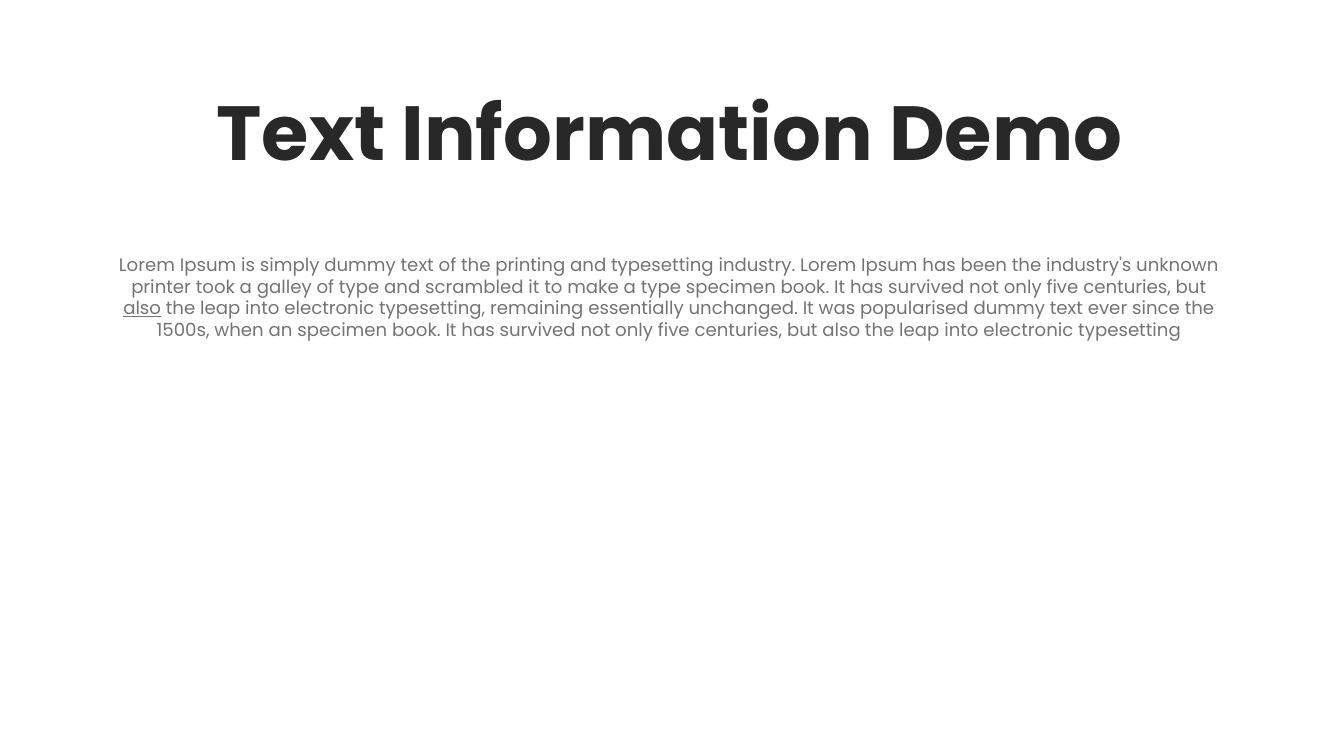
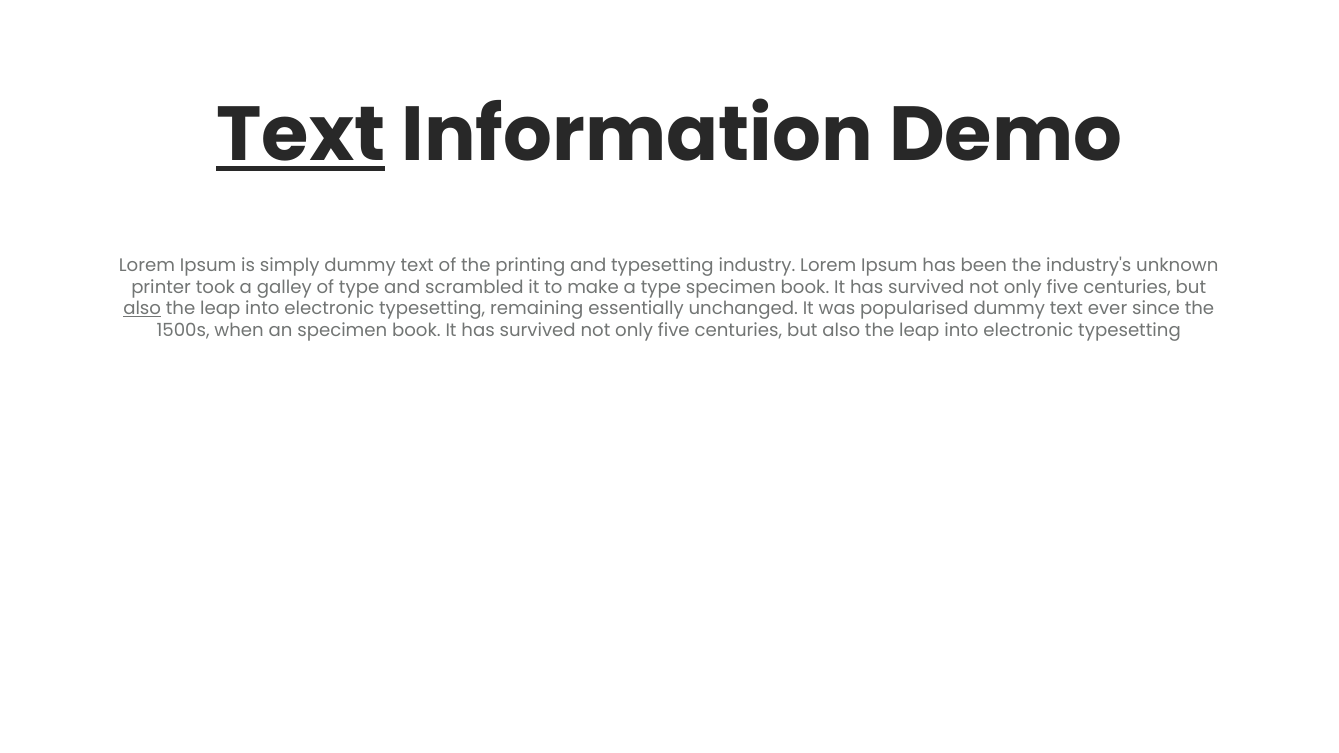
Text at (301, 135) underline: none -> present
